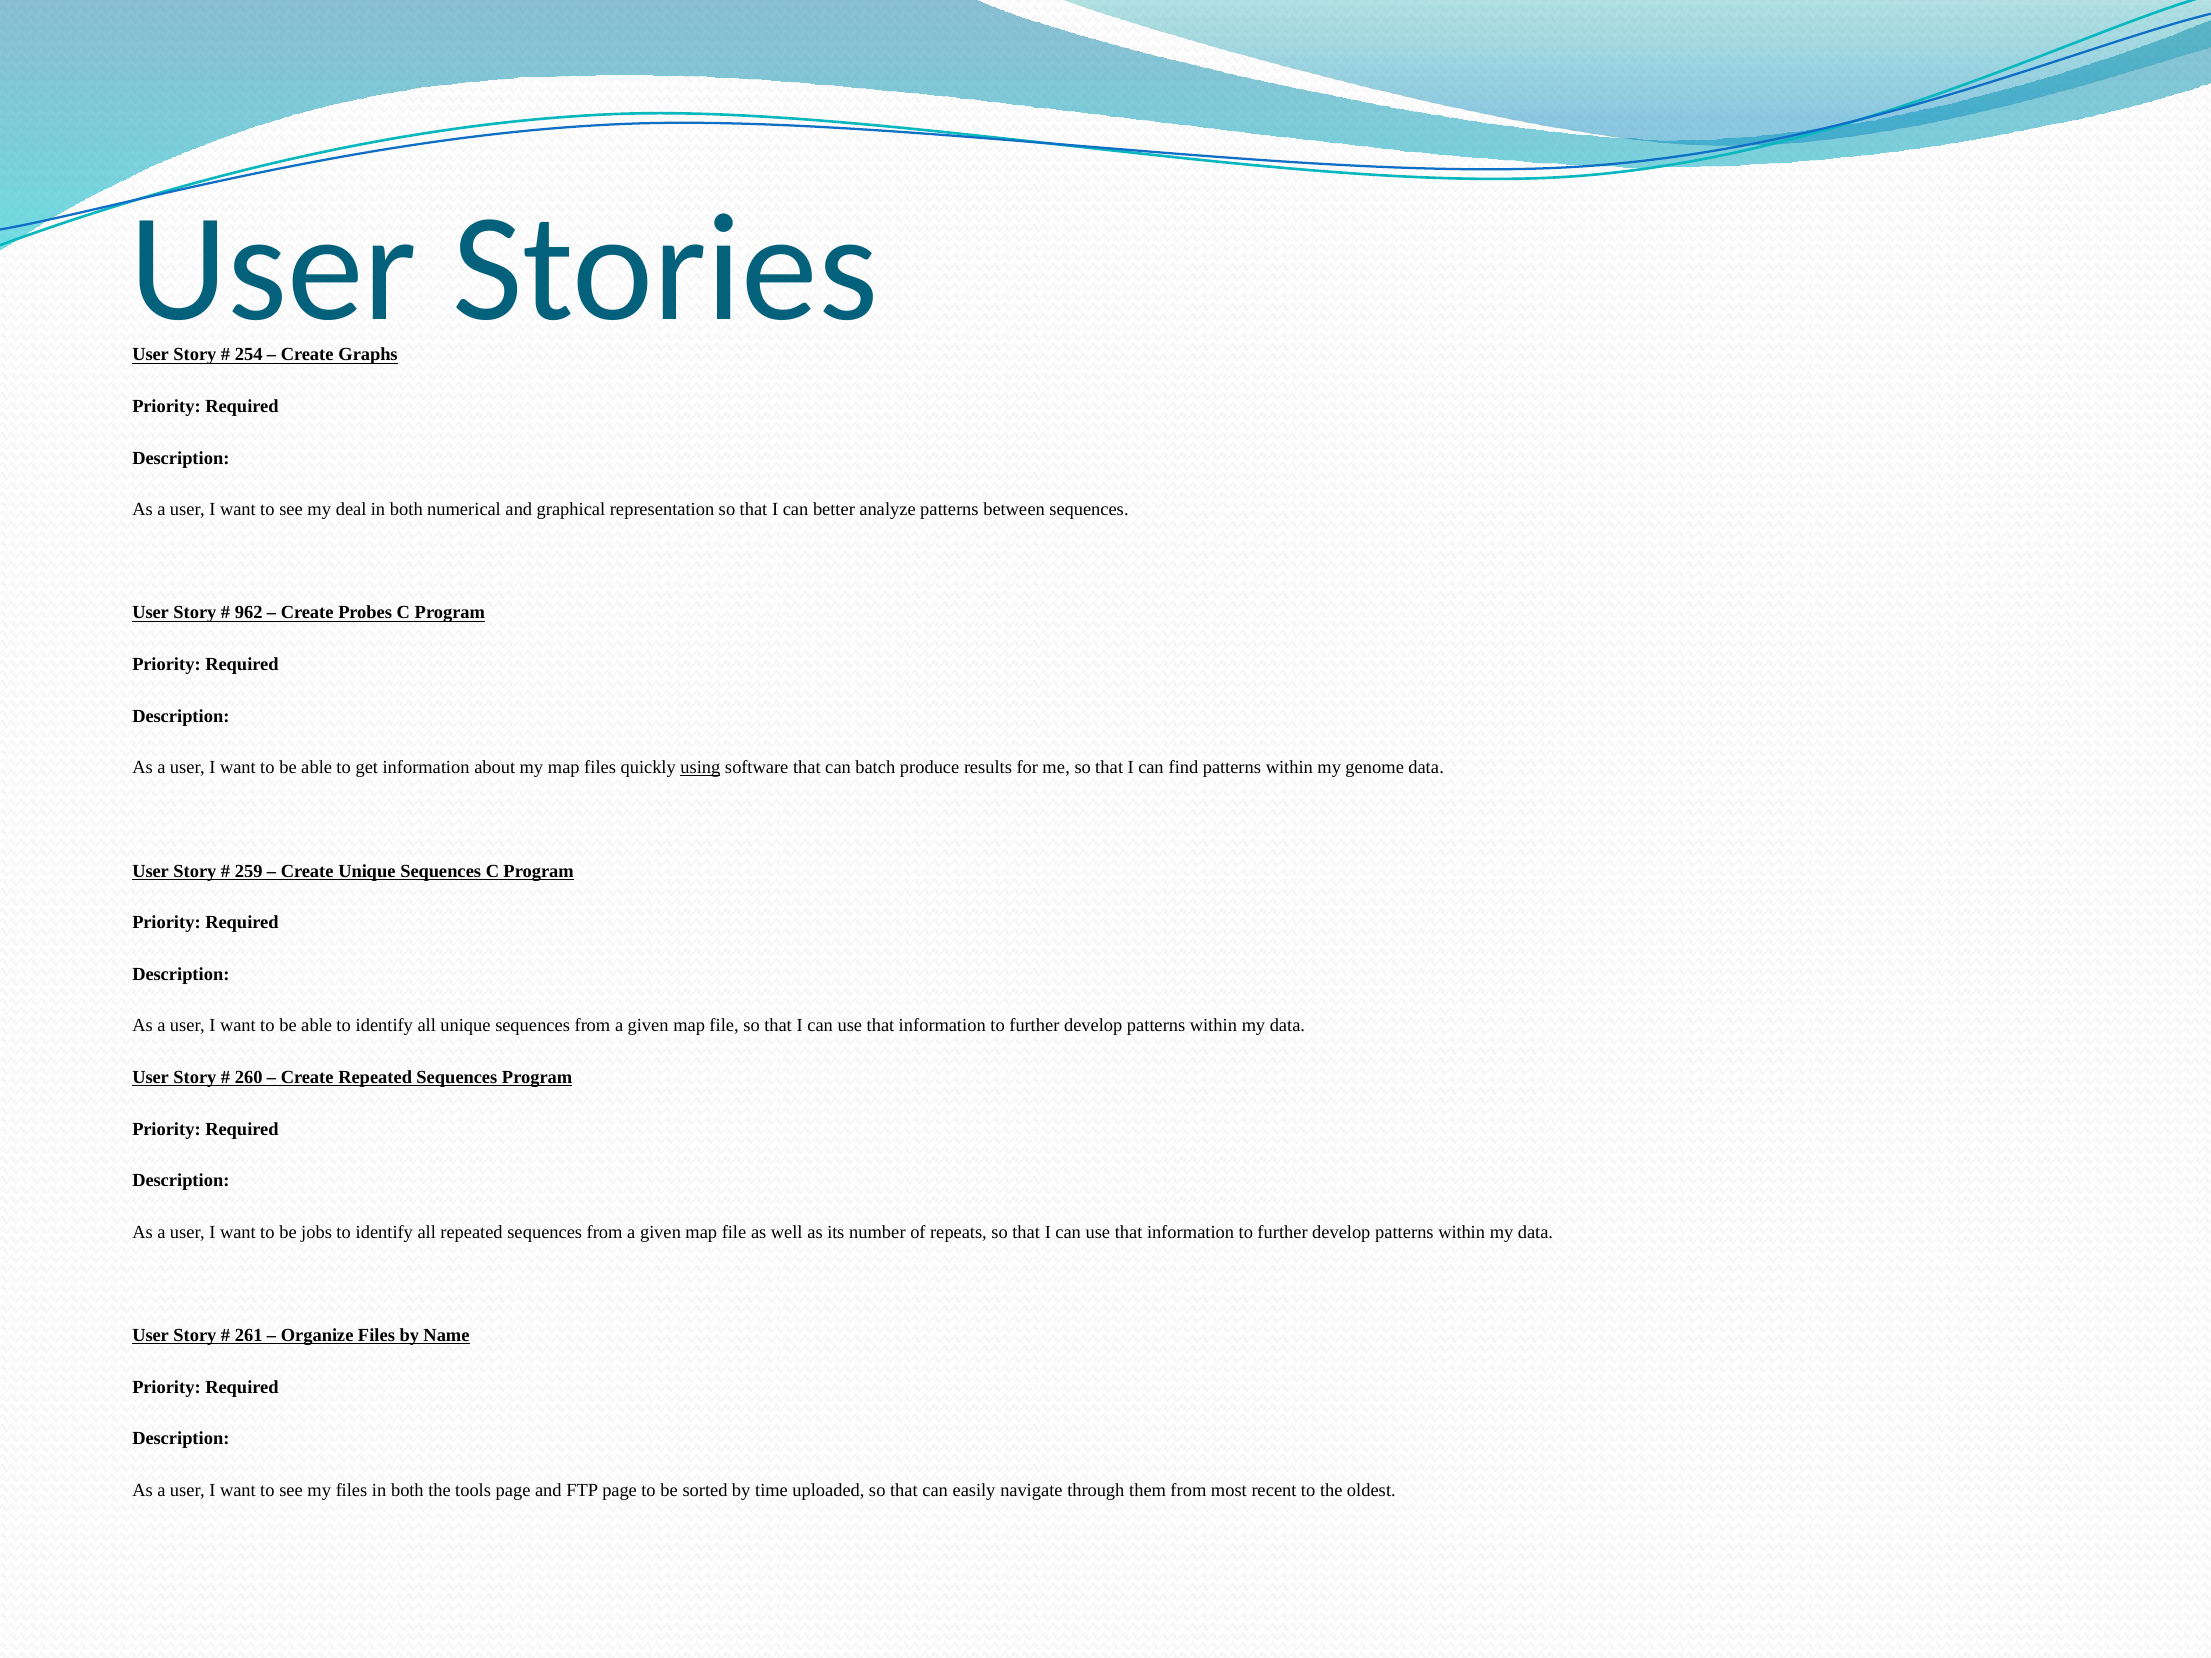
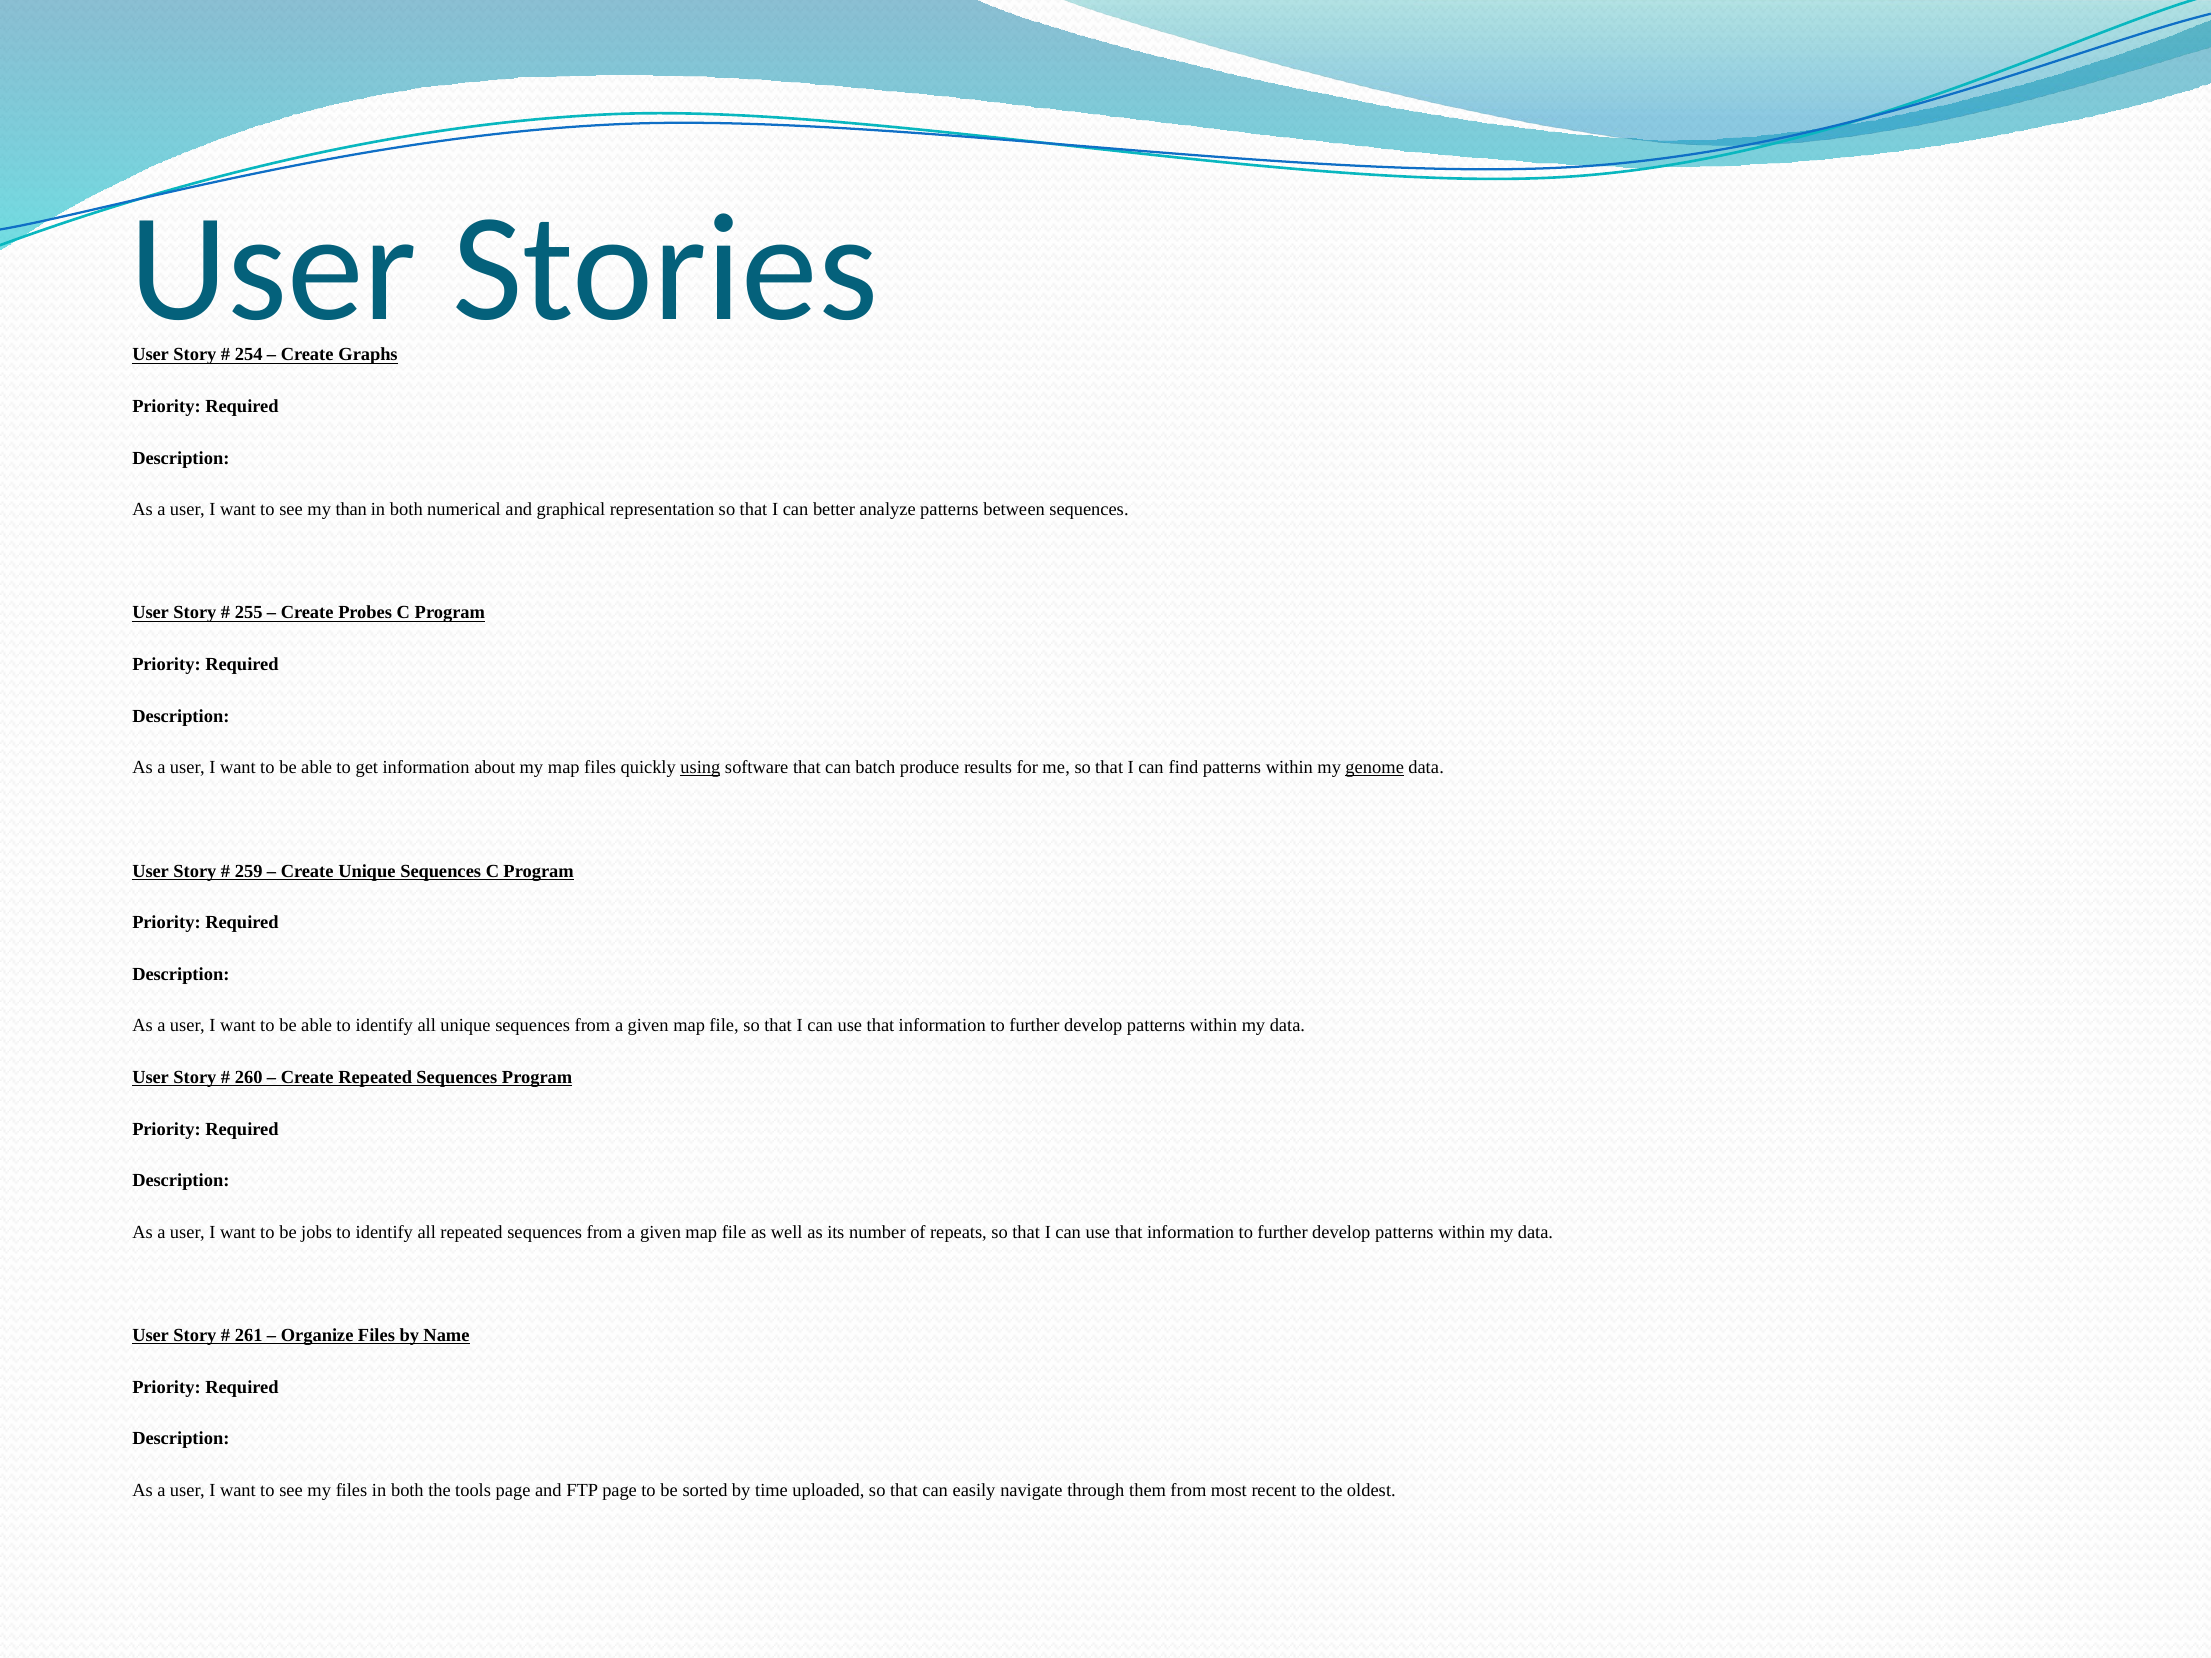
deal: deal -> than
962: 962 -> 255
genome underline: none -> present
